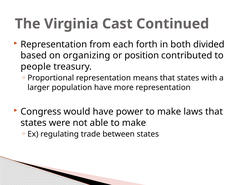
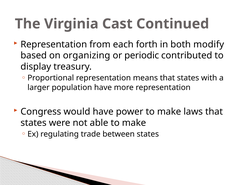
divided: divided -> modify
position: position -> periodic
people: people -> display
